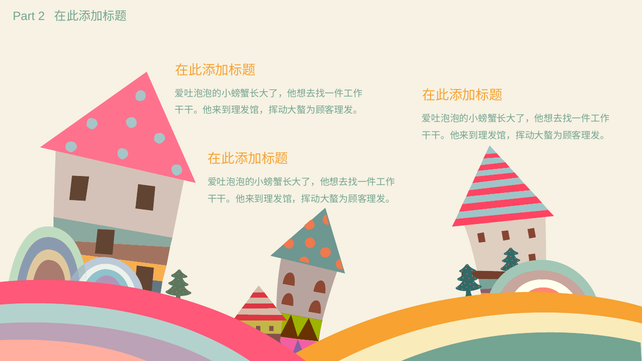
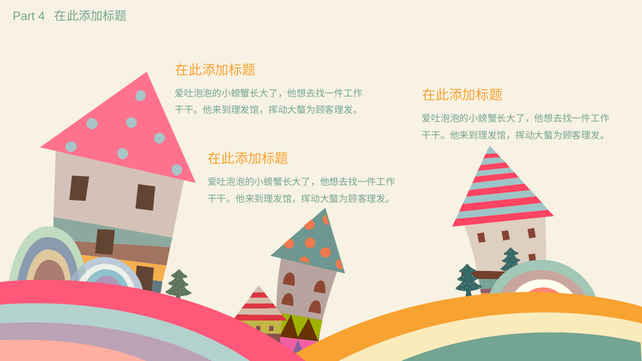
2: 2 -> 4
